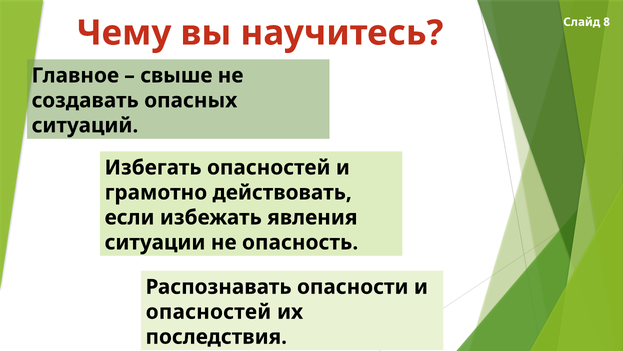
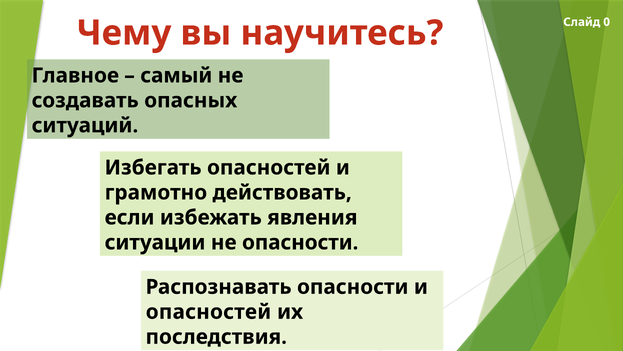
8: 8 -> 0
свыше: свыше -> самый
не опасность: опасность -> опасности
